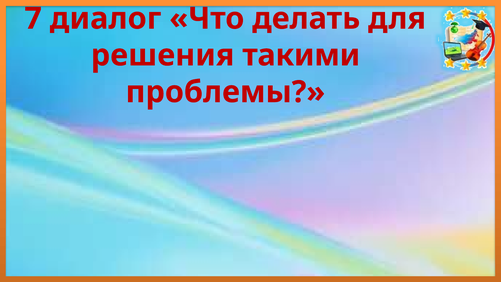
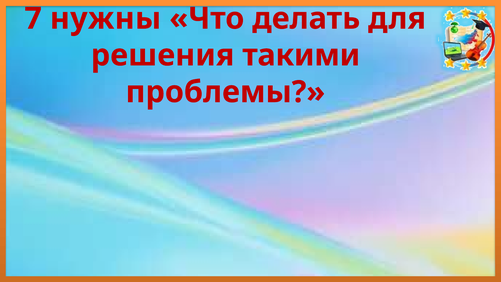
диалог: диалог -> нужны
